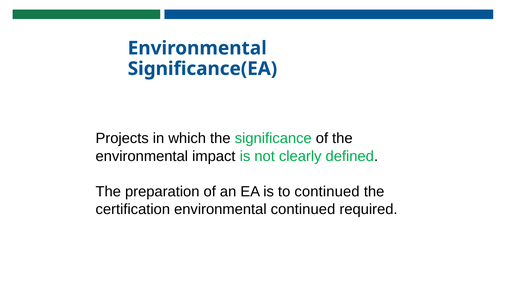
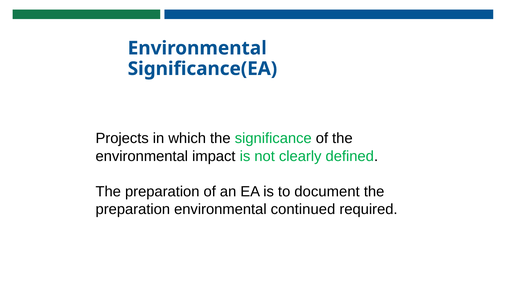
to continued: continued -> document
certification at (133, 209): certification -> preparation
